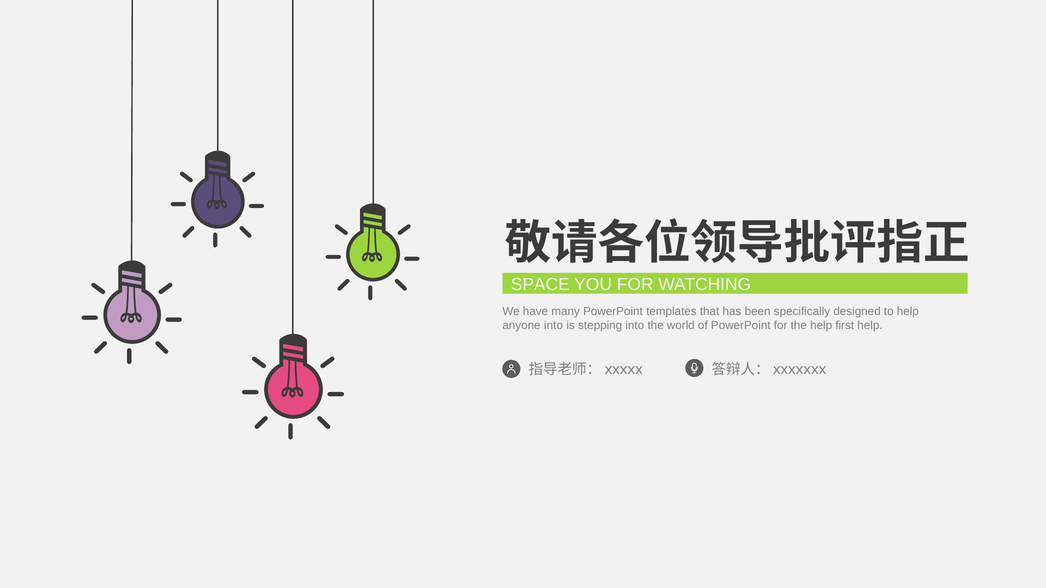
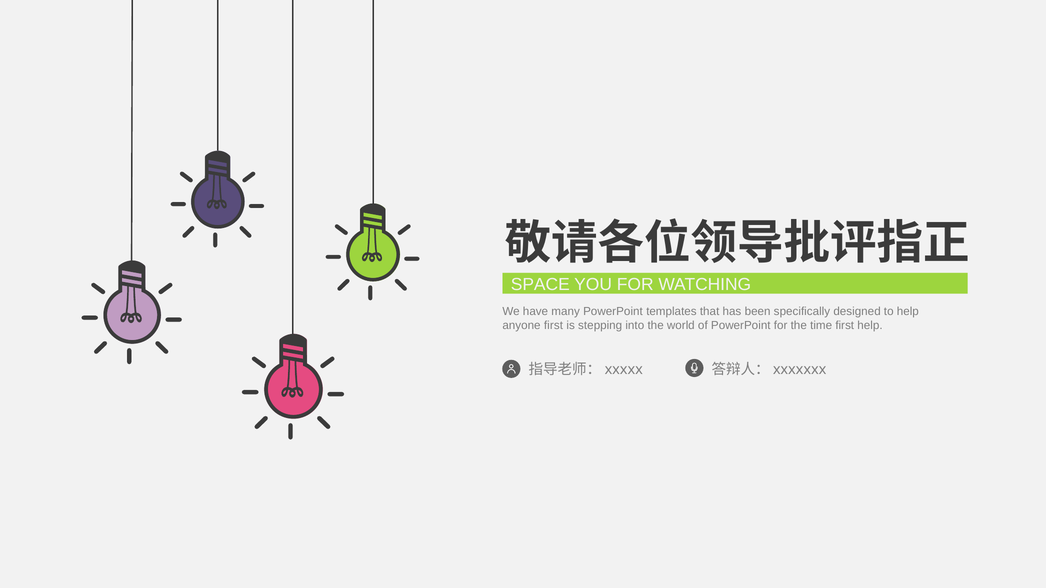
anyone into: into -> first
the help: help -> time
